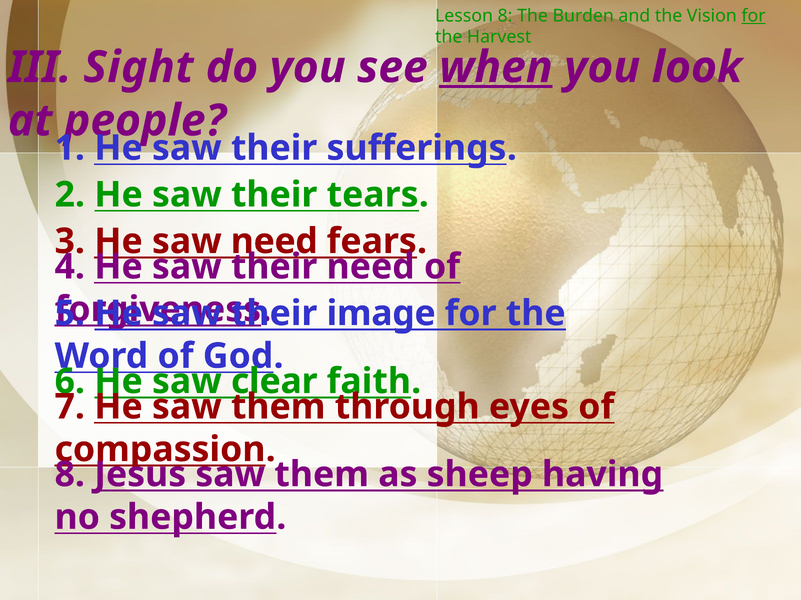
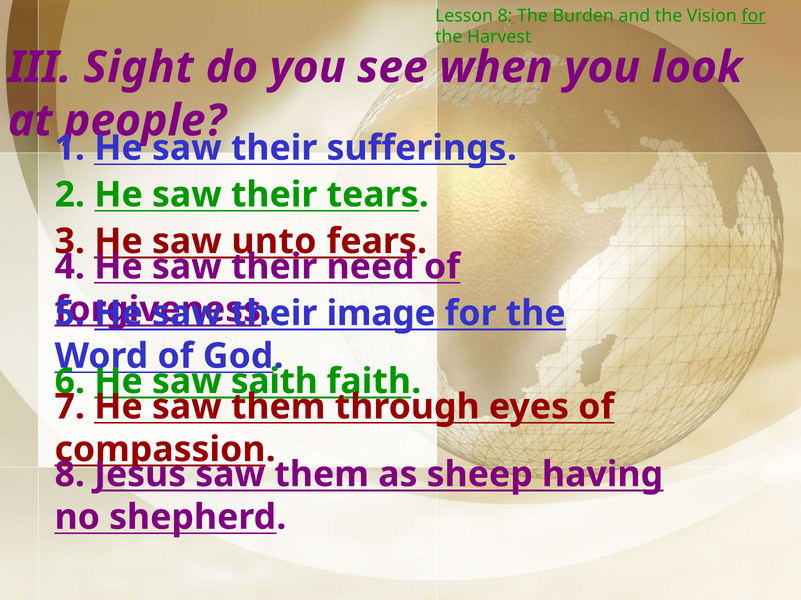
when underline: present -> none
saw need: need -> unto
clear: clear -> saith
